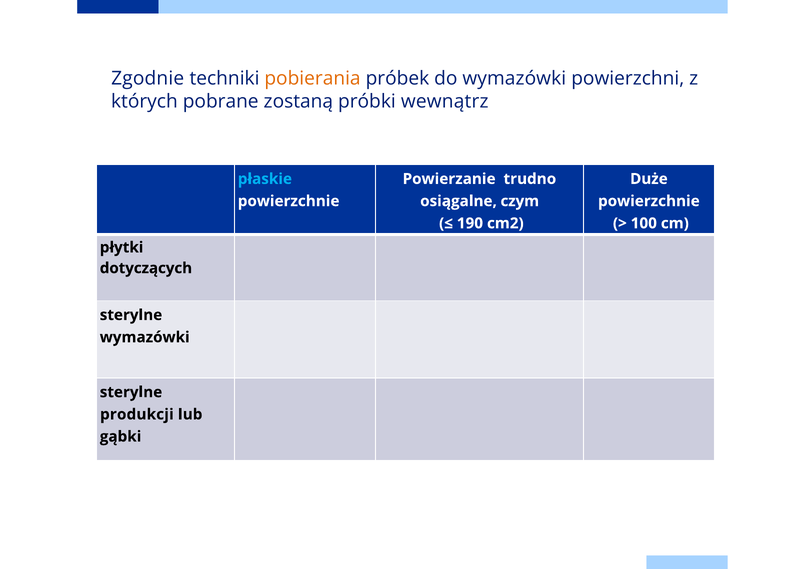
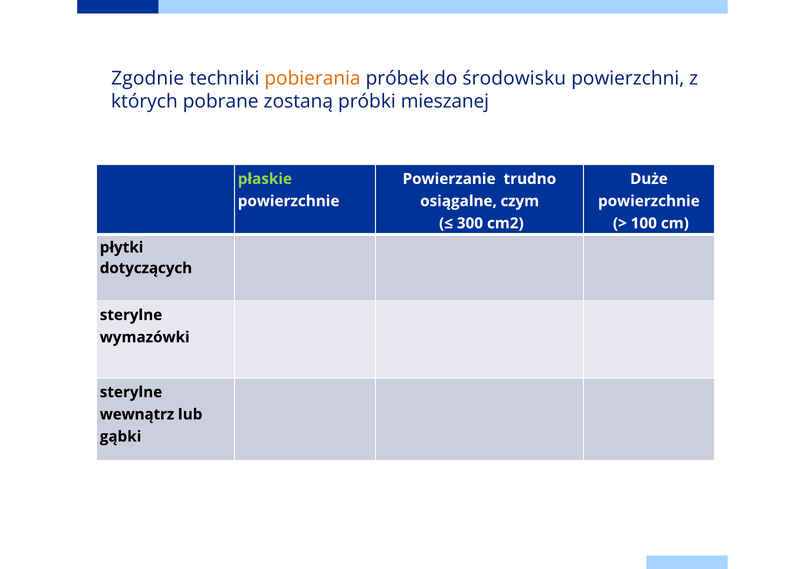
do wymazówki: wymazówki -> środowisku
wewnątrz: wewnątrz -> mieszanej
płaskie colour: light blue -> light green
190: 190 -> 300
produkcji: produkcji -> wewnątrz
